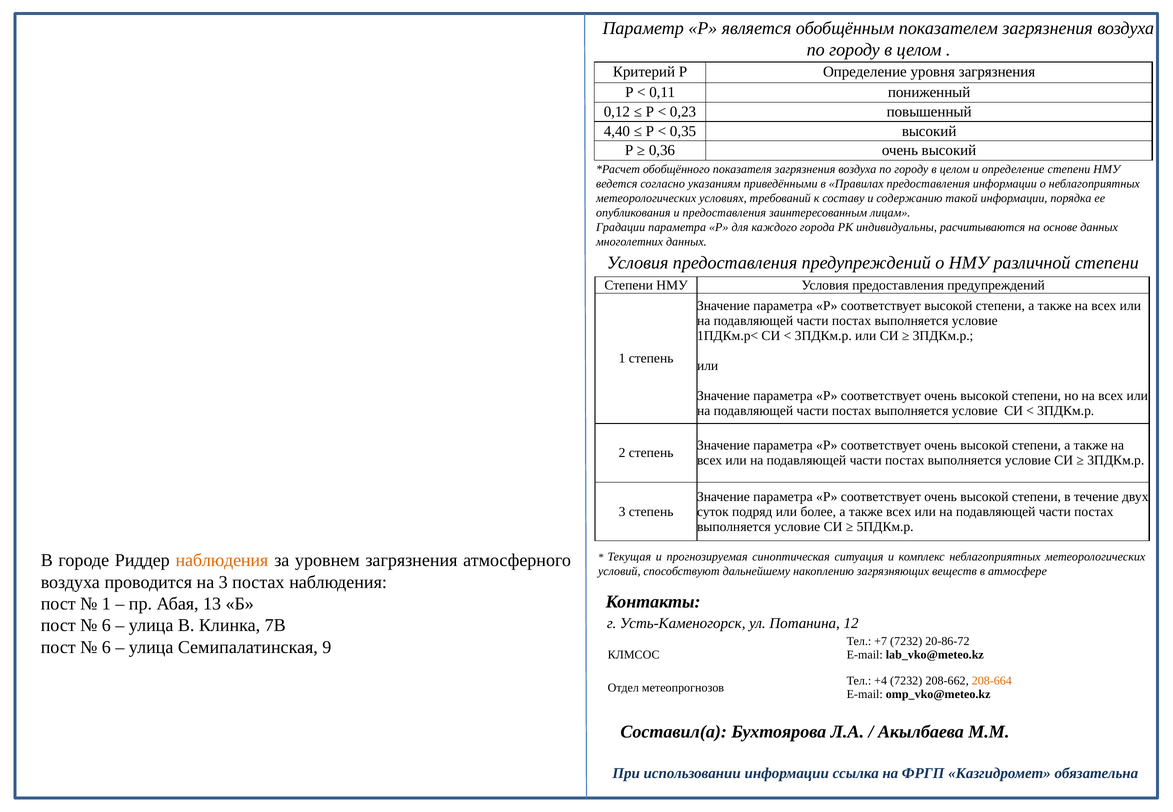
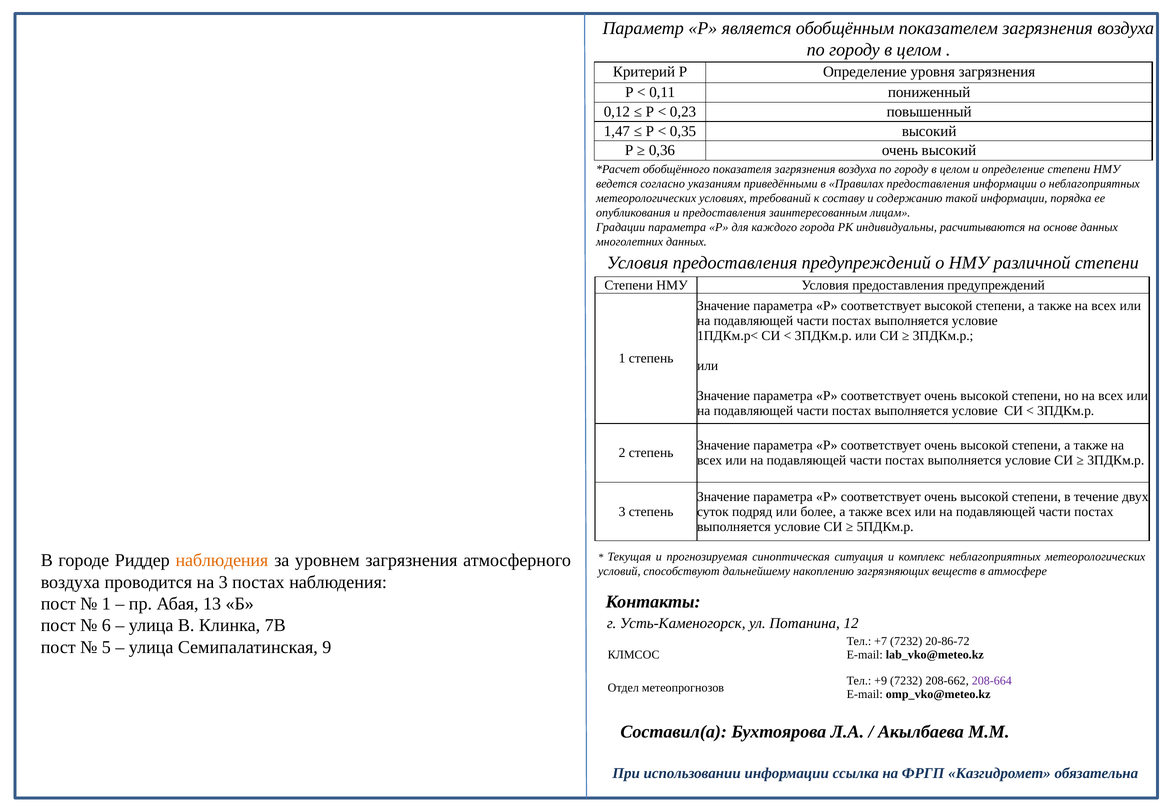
4,40: 4,40 -> 1,47
6 at (106, 647): 6 -> 5
+4: +4 -> +9
208-664 colour: orange -> purple
